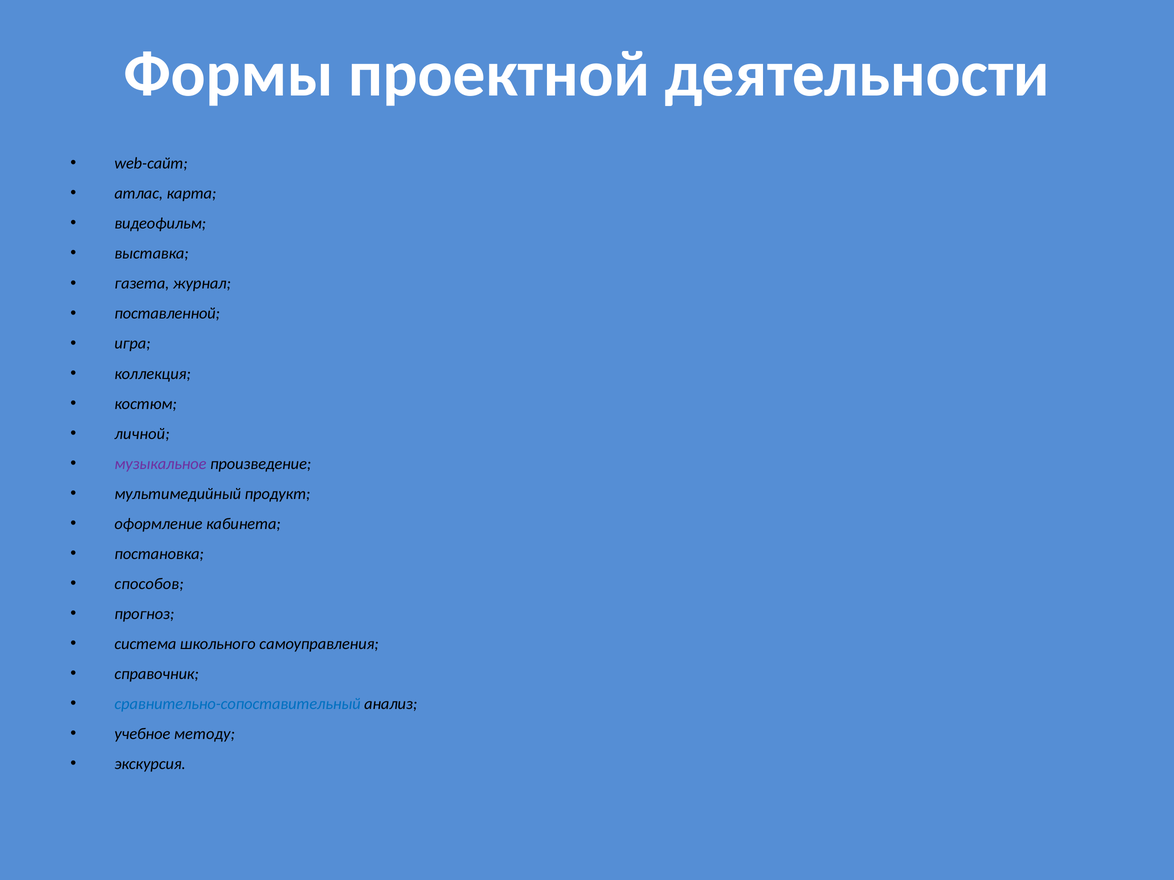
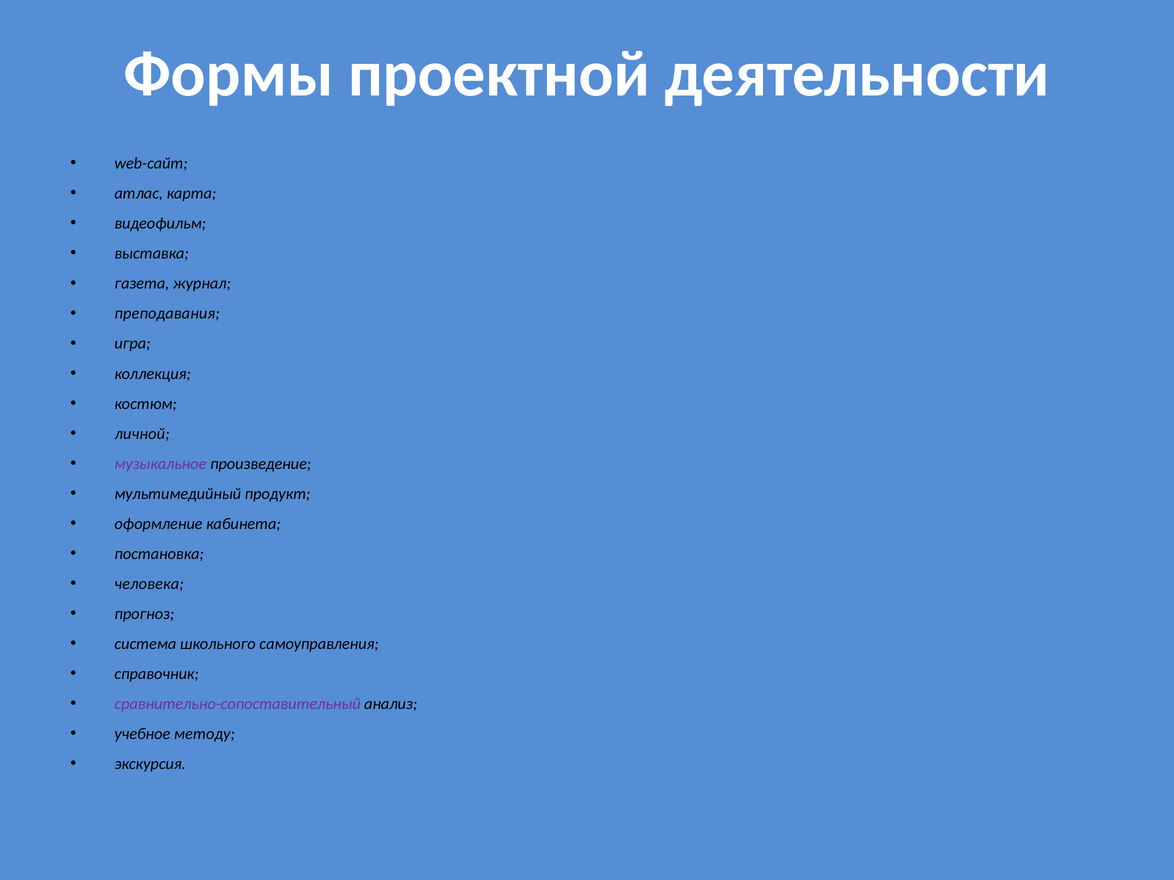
поставленной: поставленной -> преподавания
способов: способов -> человека
сравнительно-сопоставительный colour: blue -> purple
